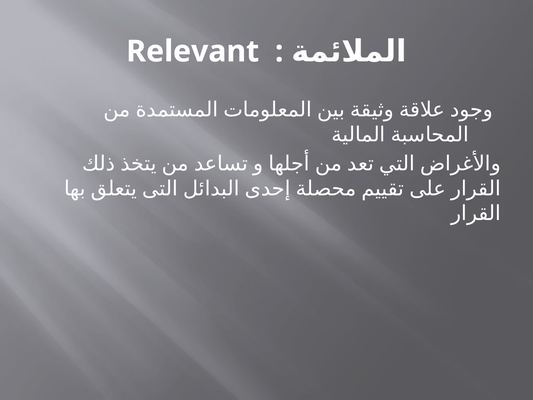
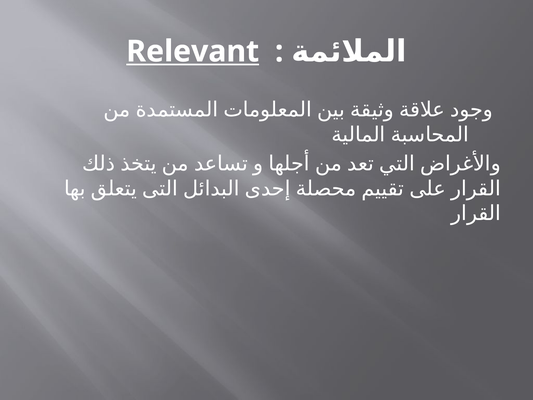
Relevant underline: none -> present
